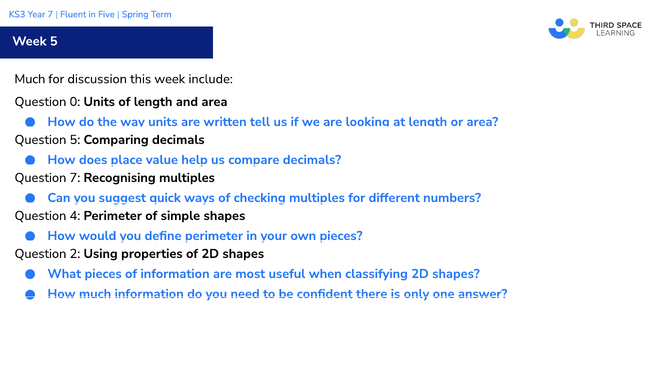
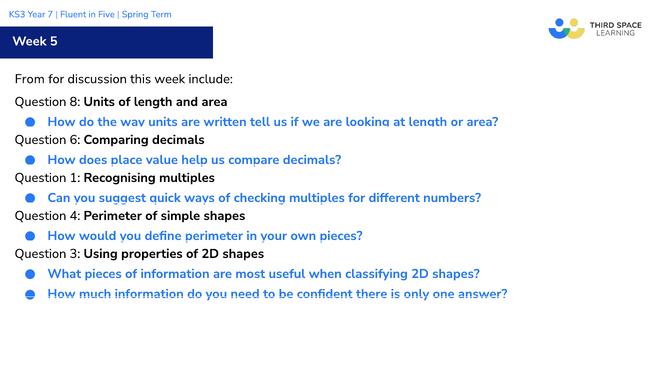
Much at (30, 79): Much -> From
0: 0 -> 8
Question 5: 5 -> 6
Question 7: 7 -> 1
2: 2 -> 3
